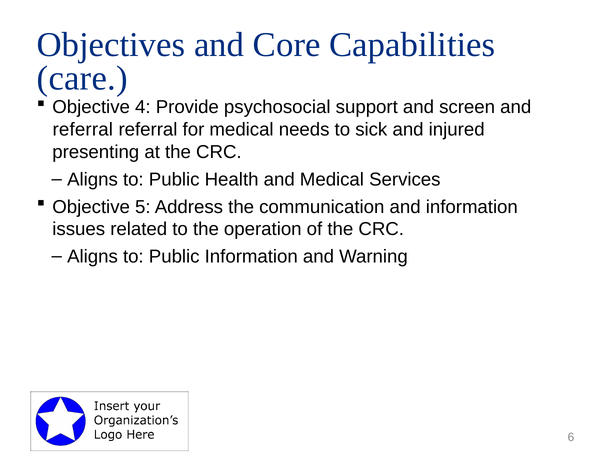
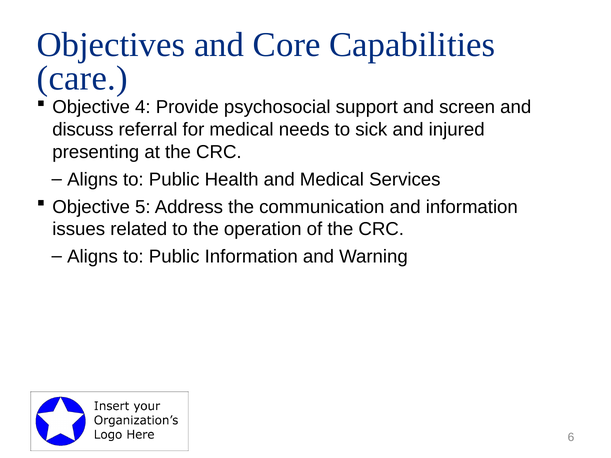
referral at (83, 130): referral -> discuss
